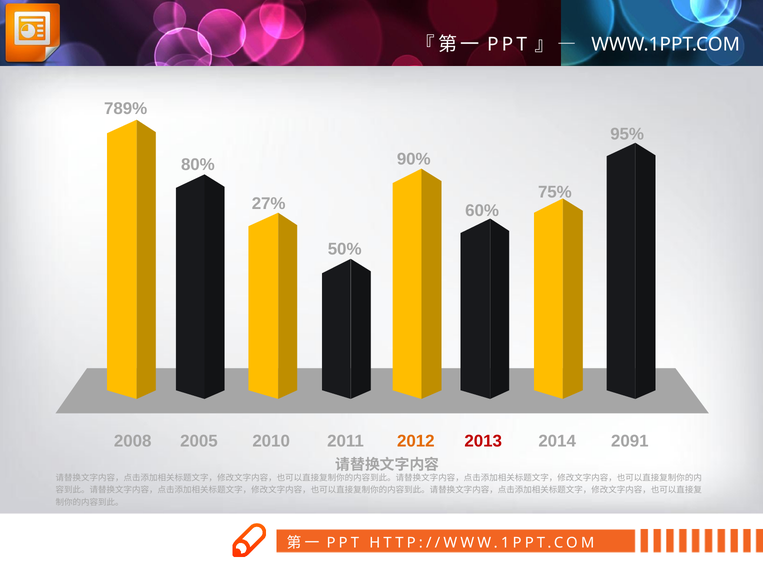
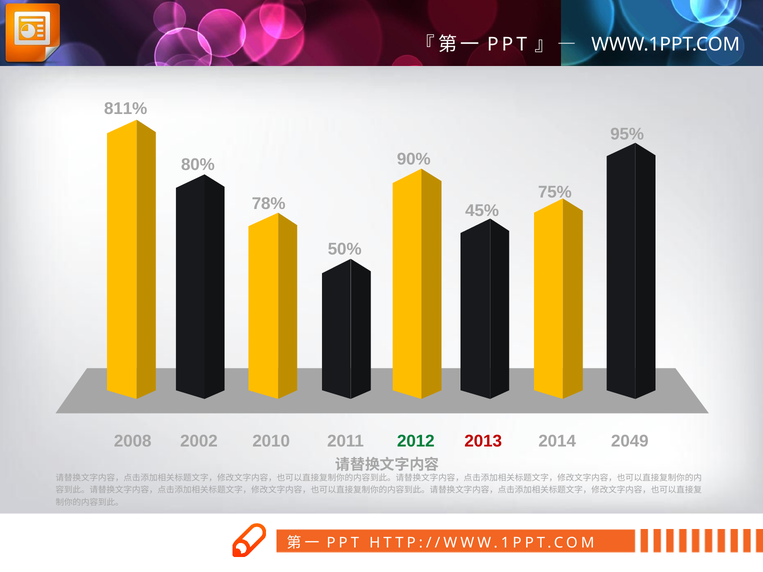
789%: 789% -> 811%
27%: 27% -> 78%
60%: 60% -> 45%
2005: 2005 -> 2002
2012 colour: orange -> green
2091: 2091 -> 2049
